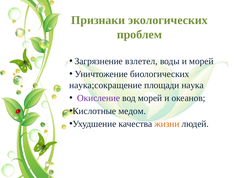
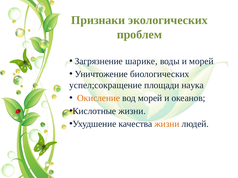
взлетел: взлетел -> шарике
наука;сокращение: наука;сокращение -> успел;сокращение
Окисление colour: purple -> orange
Кислотные медом: медом -> жизни
